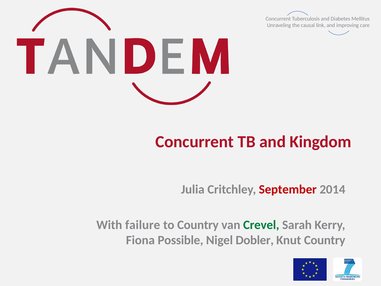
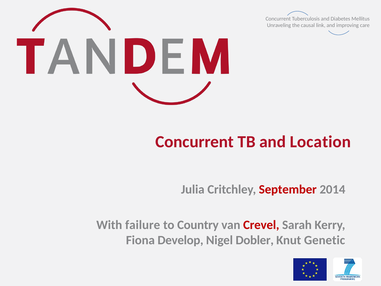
Kingdom: Kingdom -> Location
Crevel colour: green -> red
Possible: Possible -> Develop
Knut Country: Country -> Genetic
